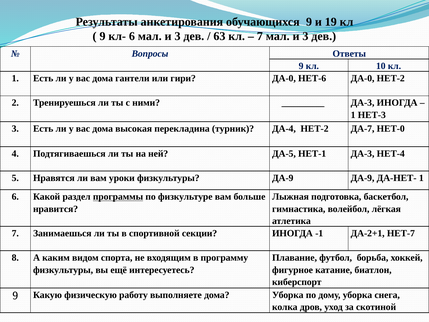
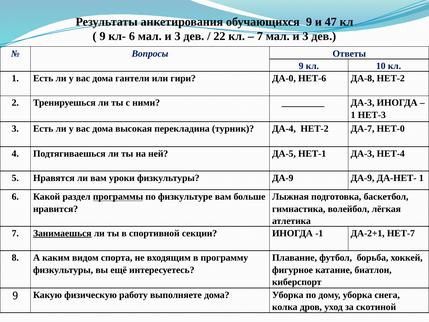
19: 19 -> 47
63: 63 -> 22
НЕТ-6 ДА-0: ДА-0 -> ДА-8
Занимаешься underline: none -> present
